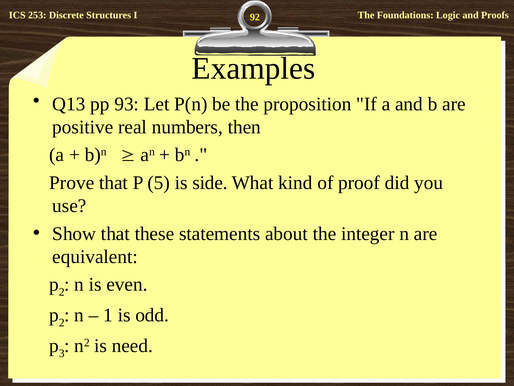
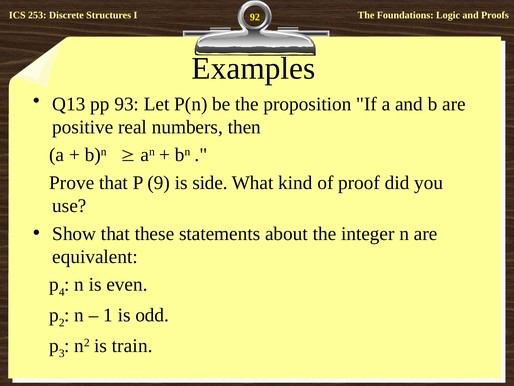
5: 5 -> 9
2 at (62, 292): 2 -> 4
need: need -> train
